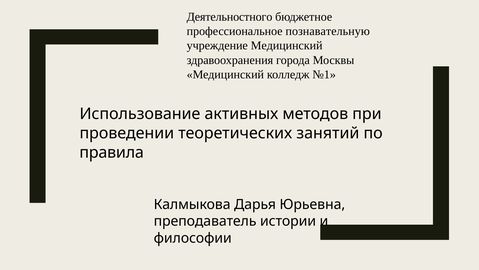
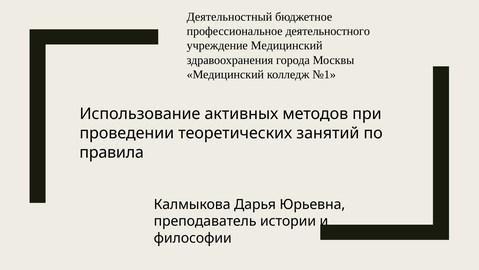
Деятельностного: Деятельностного -> Деятельностный
познавательную: познавательную -> деятельностного
